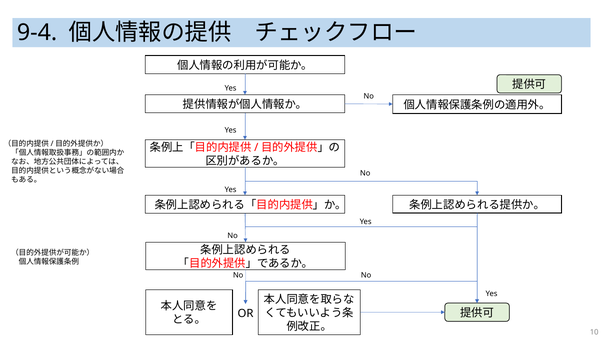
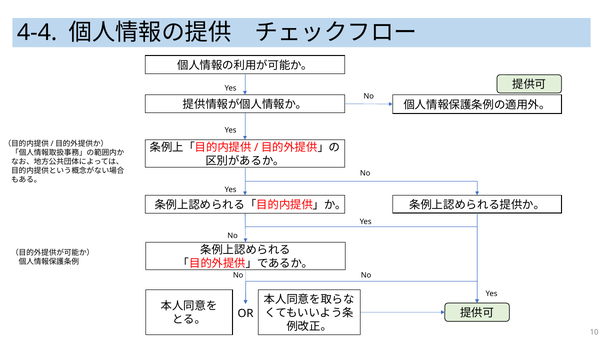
9-4: 9-4 -> 4-4
